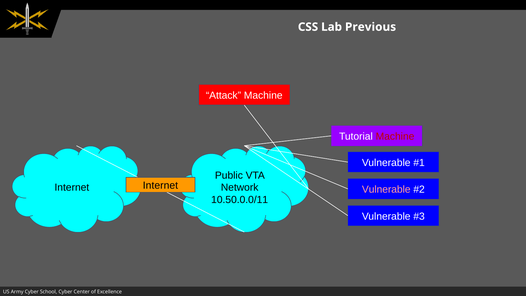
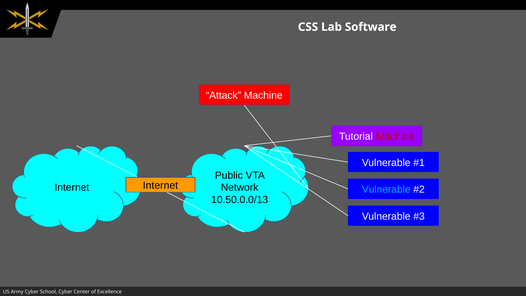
Previous: Previous -> Software
Vulnerable at (386, 189) colour: pink -> light blue
10.50.0.0/11: 10.50.0.0/11 -> 10.50.0.0/13
